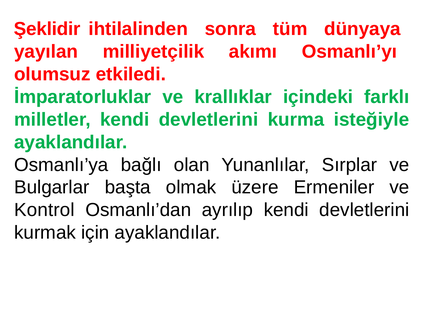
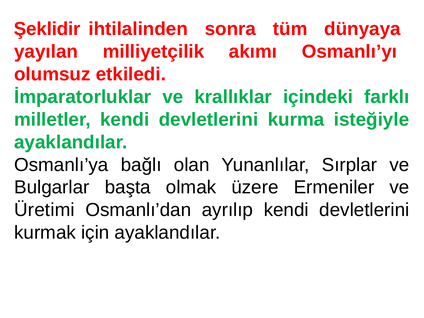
Kontrol: Kontrol -> Üretimi
